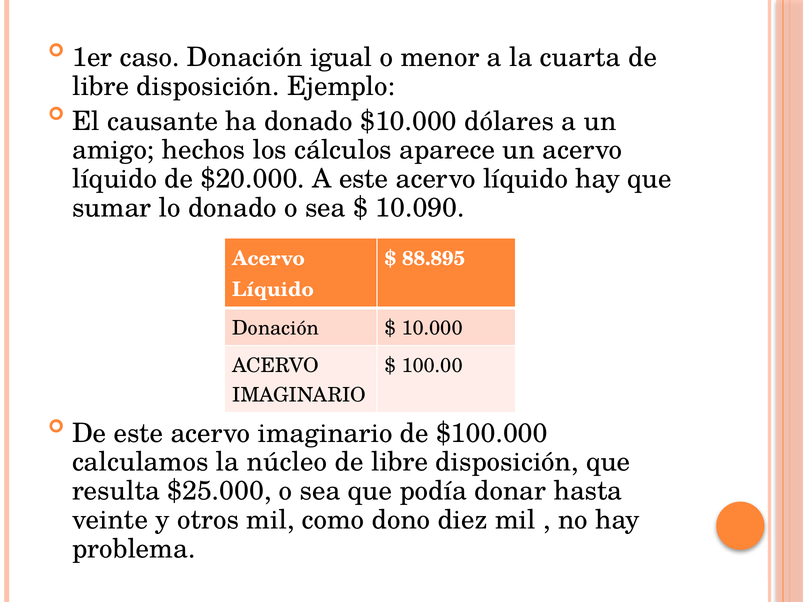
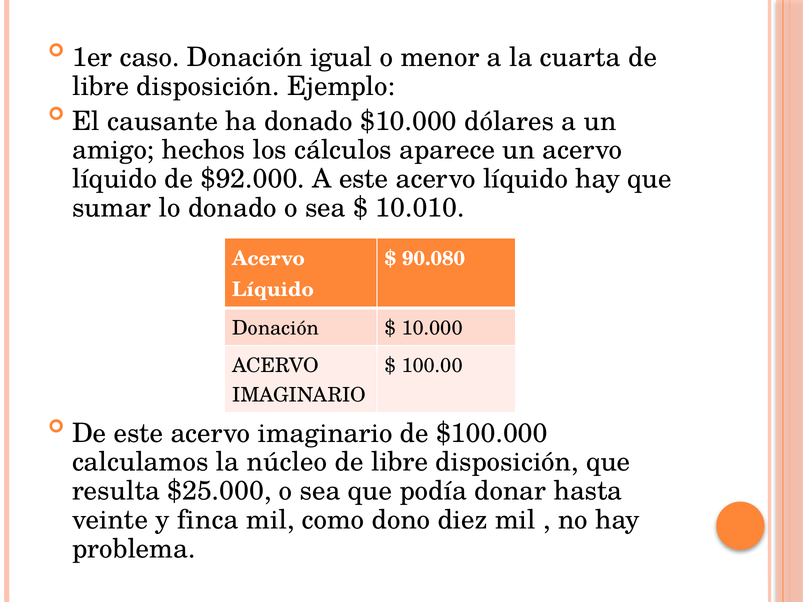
$20.000: $20.000 -> $92.000
10.090: 10.090 -> 10.010
88.895: 88.895 -> 90.080
otros: otros -> finca
